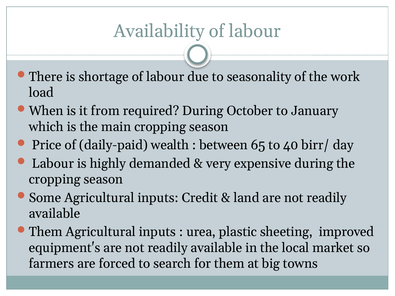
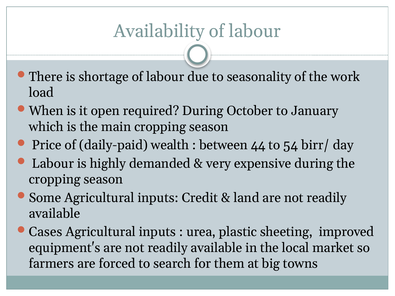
from: from -> open
65: 65 -> 44
40: 40 -> 54
Them at (46, 232): Them -> Cases
